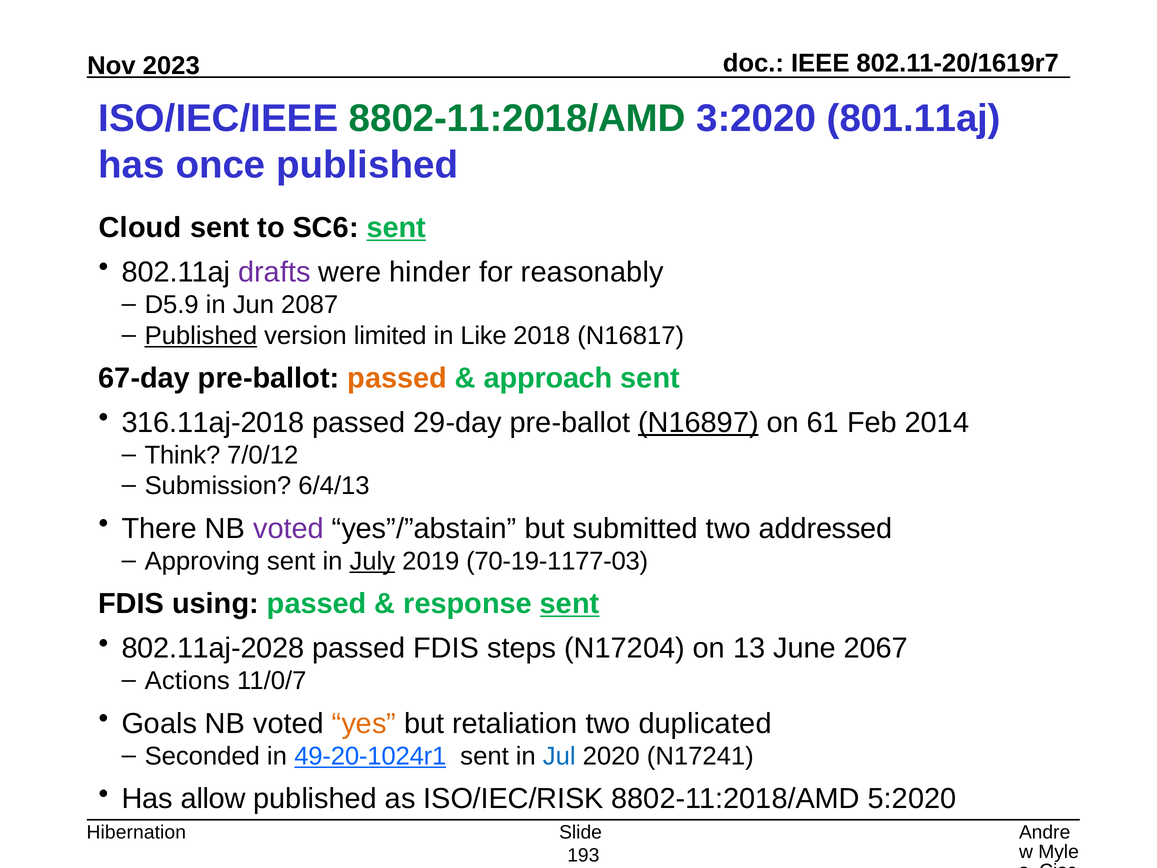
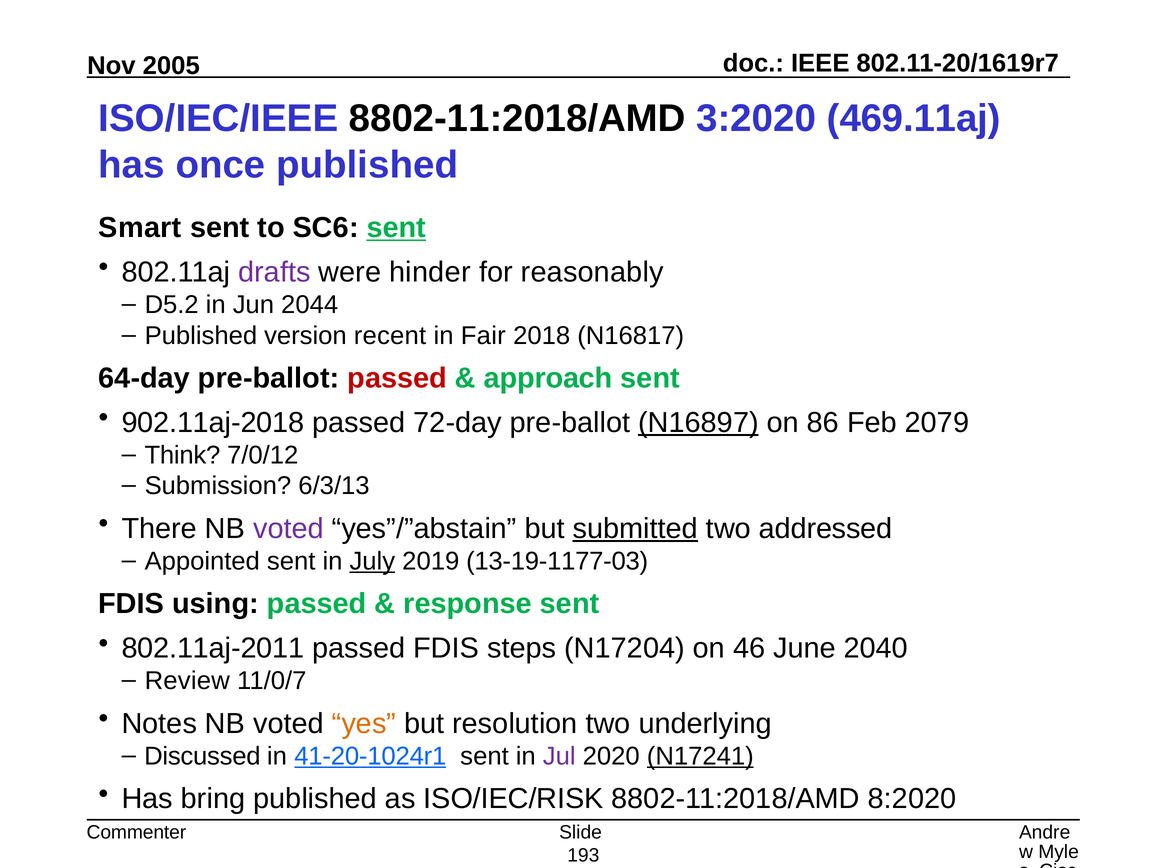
2023: 2023 -> 2005
8802-11:2018/AMD at (517, 118) colour: green -> black
801.11aj: 801.11aj -> 469.11aj
Cloud: Cloud -> Smart
D5.9: D5.9 -> D5.2
2087: 2087 -> 2044
Published at (201, 335) underline: present -> none
limited: limited -> recent
Like: Like -> Fair
67-day: 67-day -> 64-day
passed at (397, 378) colour: orange -> red
316.11aj-2018: 316.11aj-2018 -> 902.11aj-2018
29-day: 29-day -> 72-day
61: 61 -> 86
2014: 2014 -> 2079
6/4/13: 6/4/13 -> 6/3/13
submitted underline: none -> present
Approving: Approving -> Appointed
70-19-1177-03: 70-19-1177-03 -> 13-19-1177-03
sent at (570, 604) underline: present -> none
802.11aj-2028: 802.11aj-2028 -> 802.11aj-2011
13: 13 -> 46
2067: 2067 -> 2040
Actions: Actions -> Review
Goals: Goals -> Notes
retaliation: retaliation -> resolution
duplicated: duplicated -> underlying
Seconded: Seconded -> Discussed
49-20-1024r1: 49-20-1024r1 -> 41-20-1024r1
Jul colour: blue -> purple
N17241 underline: none -> present
allow: allow -> bring
5:2020: 5:2020 -> 8:2020
Hibernation: Hibernation -> Commenter
